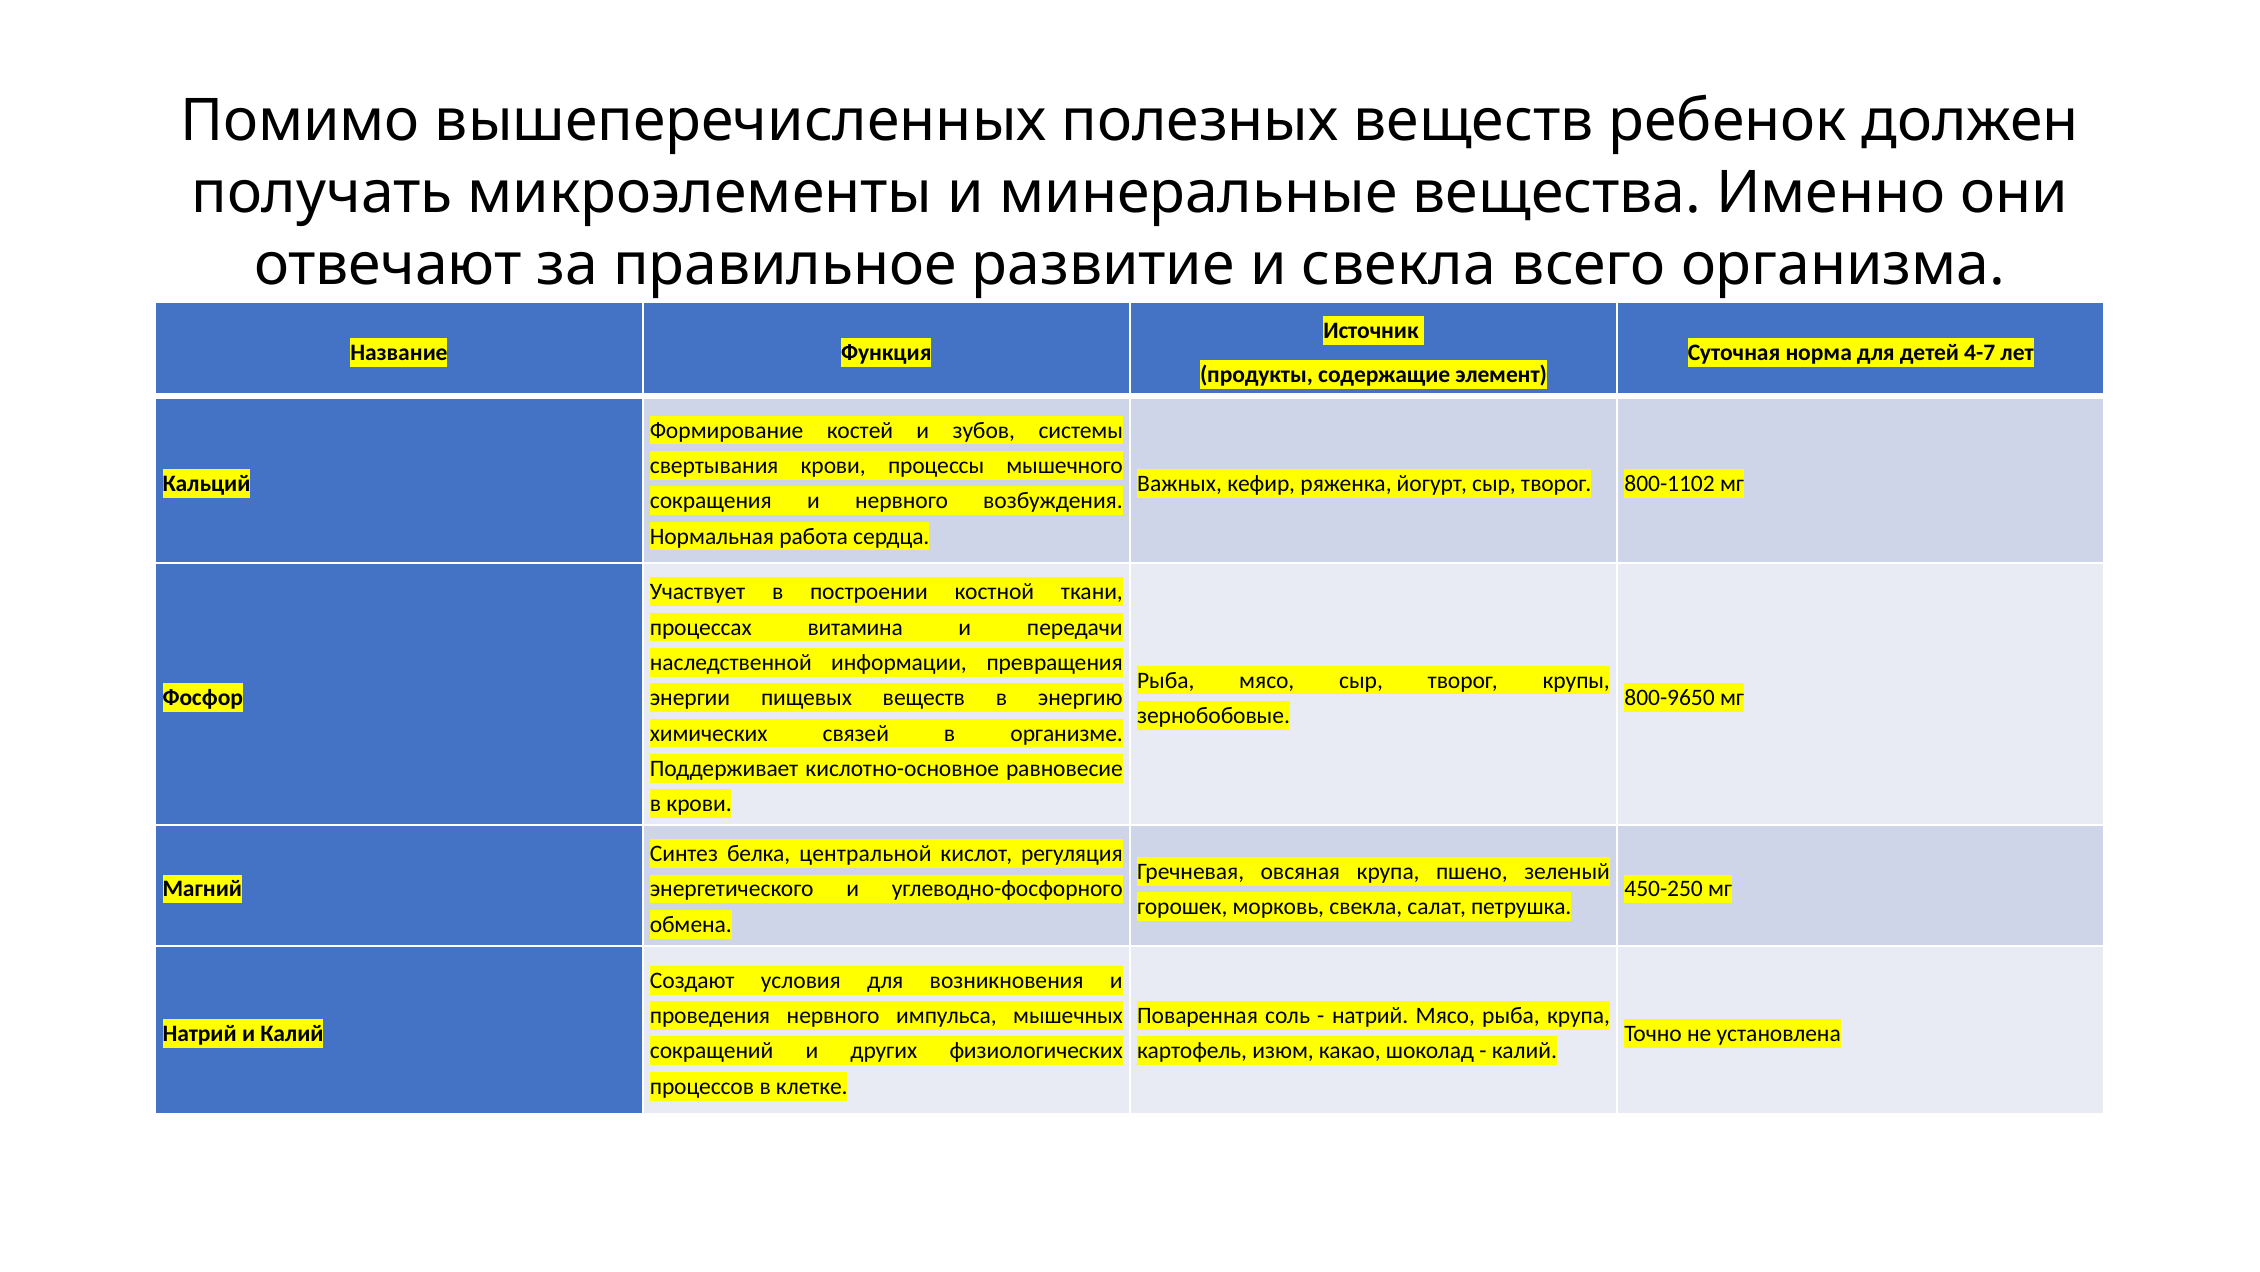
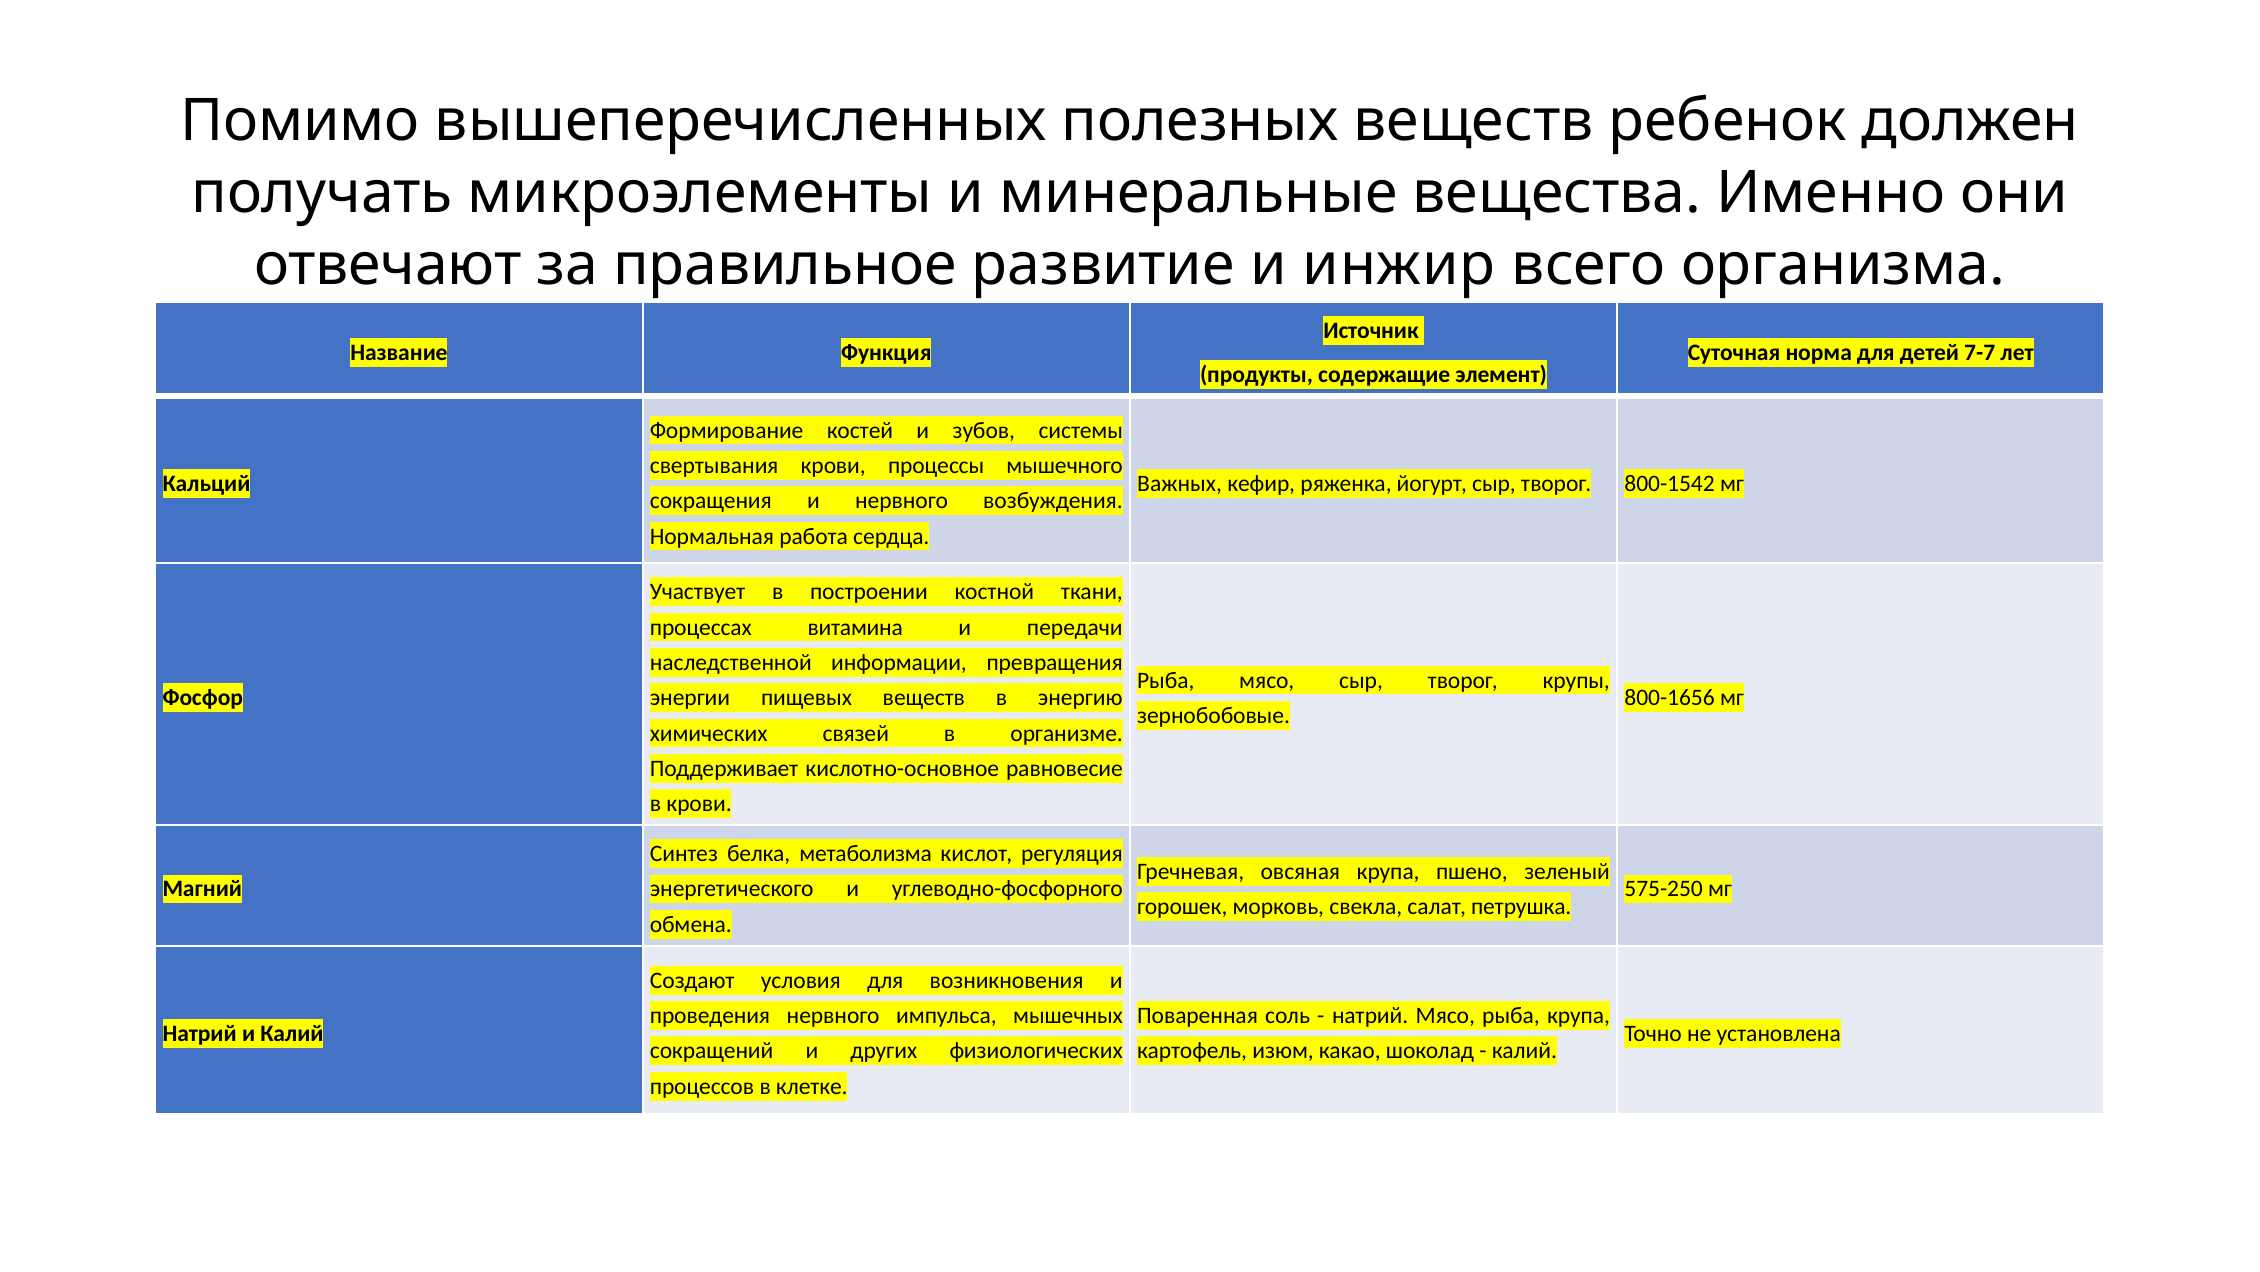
и свекла: свекла -> инжир
4-7: 4-7 -> 7-7
800-1102: 800-1102 -> 800-1542
800-9650: 800-9650 -> 800-1656
центральной: центральной -> метаболизма
450-250: 450-250 -> 575-250
